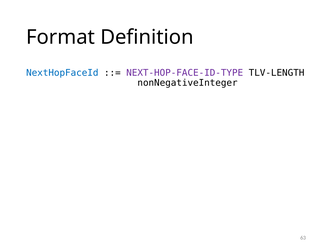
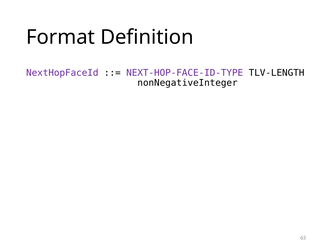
NextHopFaceId colour: blue -> purple
